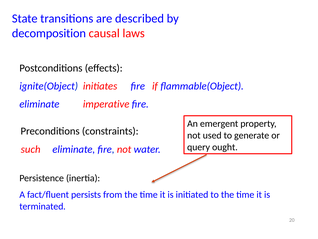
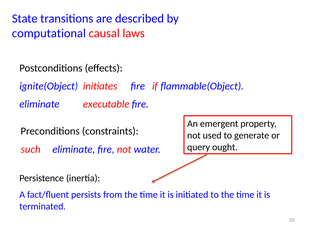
decomposition: decomposition -> computational
imperative: imperative -> executable
